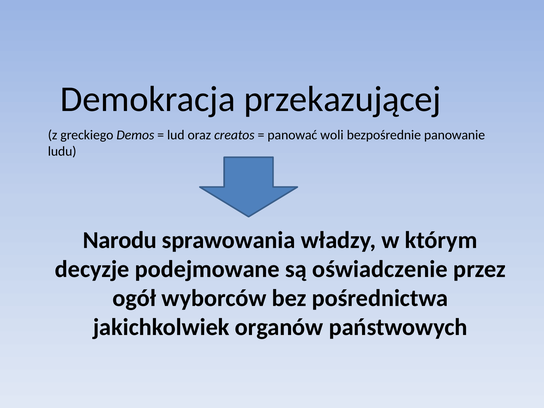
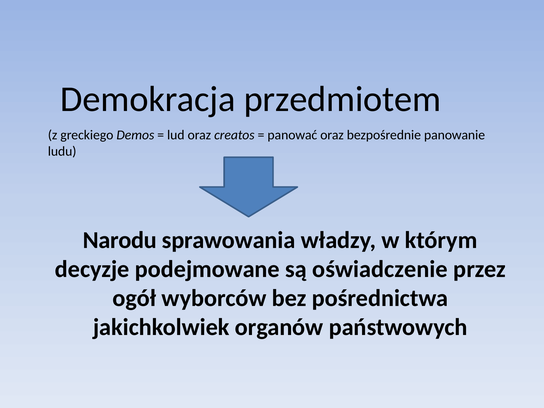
przekazującej: przekazującej -> przedmiotem
panować woli: woli -> oraz
